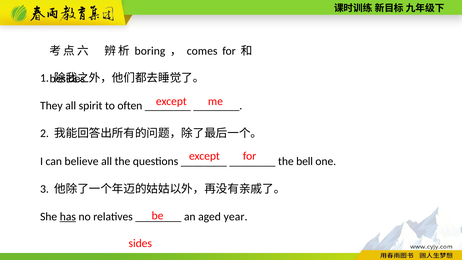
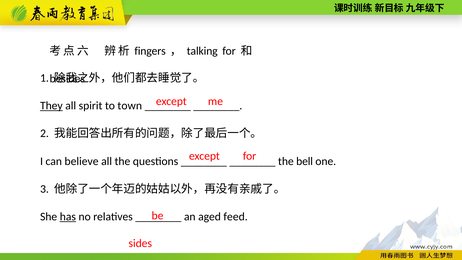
boring: boring -> fingers
comes: comes -> talking
They underline: none -> present
often: often -> town
year: year -> feed
